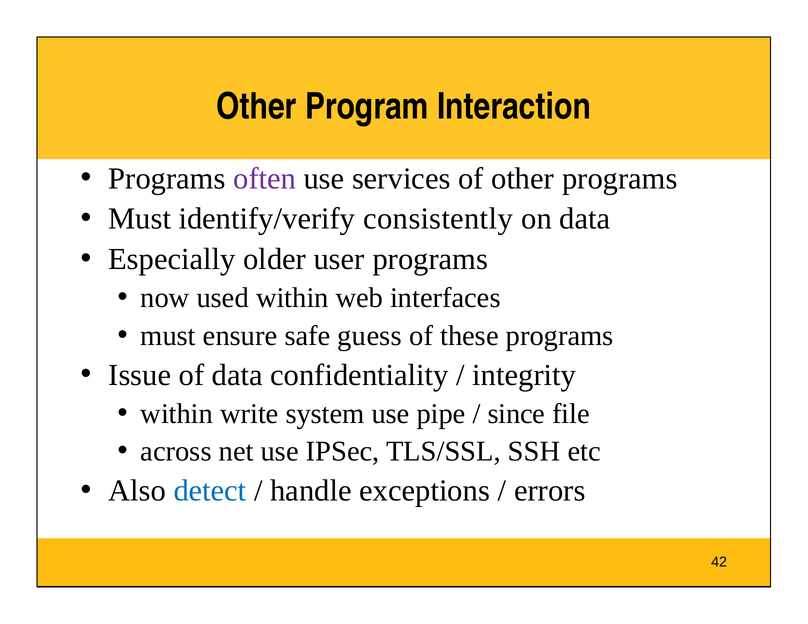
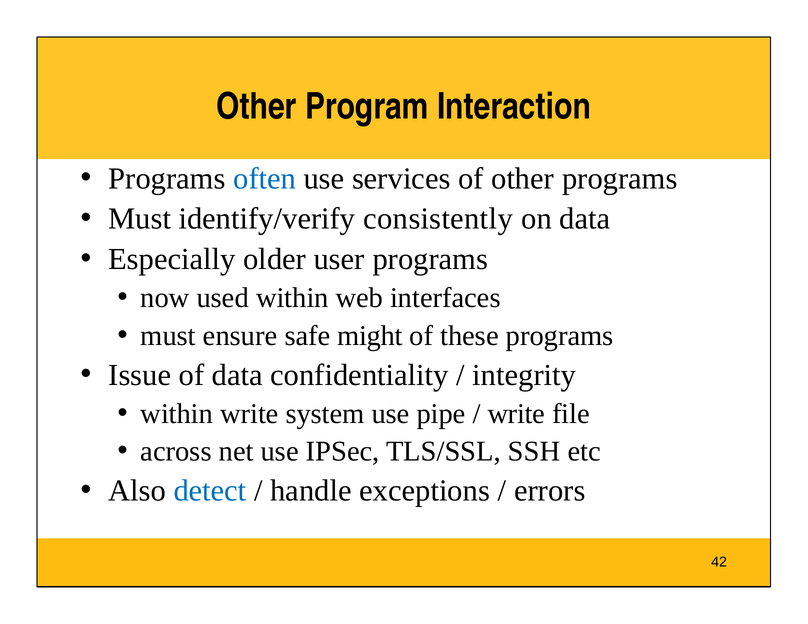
often colour: purple -> blue
guess: guess -> might
since at (516, 414): since -> write
